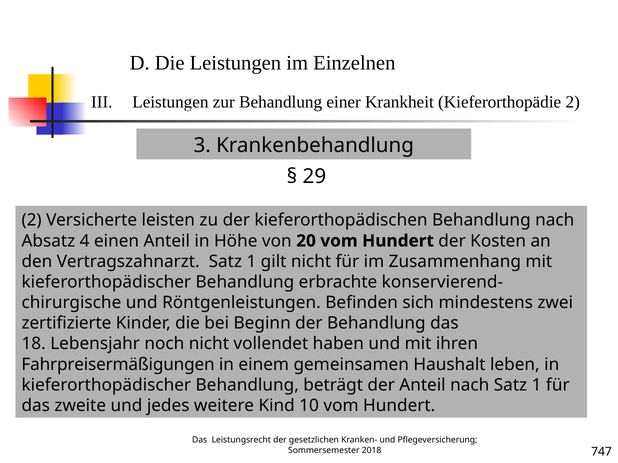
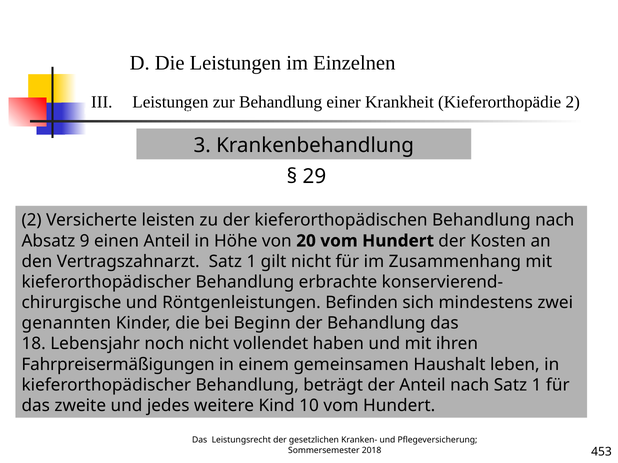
4: 4 -> 9
zertifizierte: zertifizierte -> genannten
747: 747 -> 453
